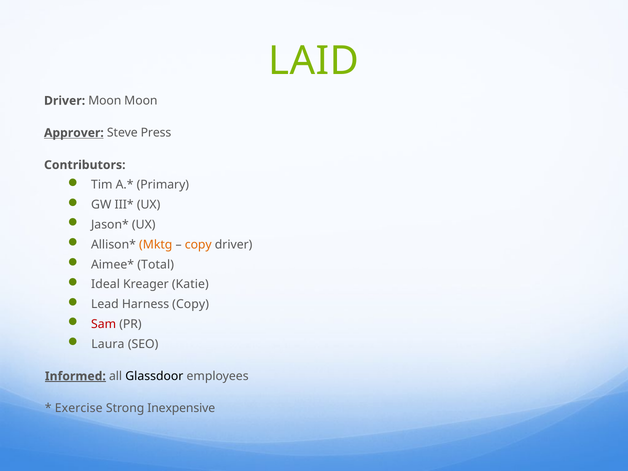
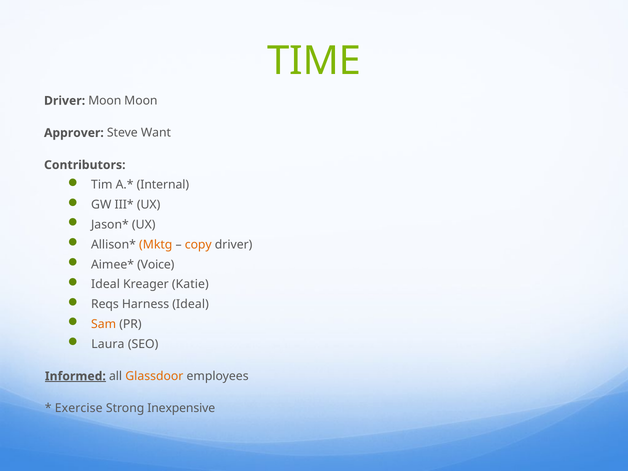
LAID: LAID -> TIME
Approver underline: present -> none
Press: Press -> Want
Primary: Primary -> Internal
Total: Total -> Voice
Lead: Lead -> Reqs
Harness Copy: Copy -> Ideal
Sam colour: red -> orange
Glassdoor colour: black -> orange
